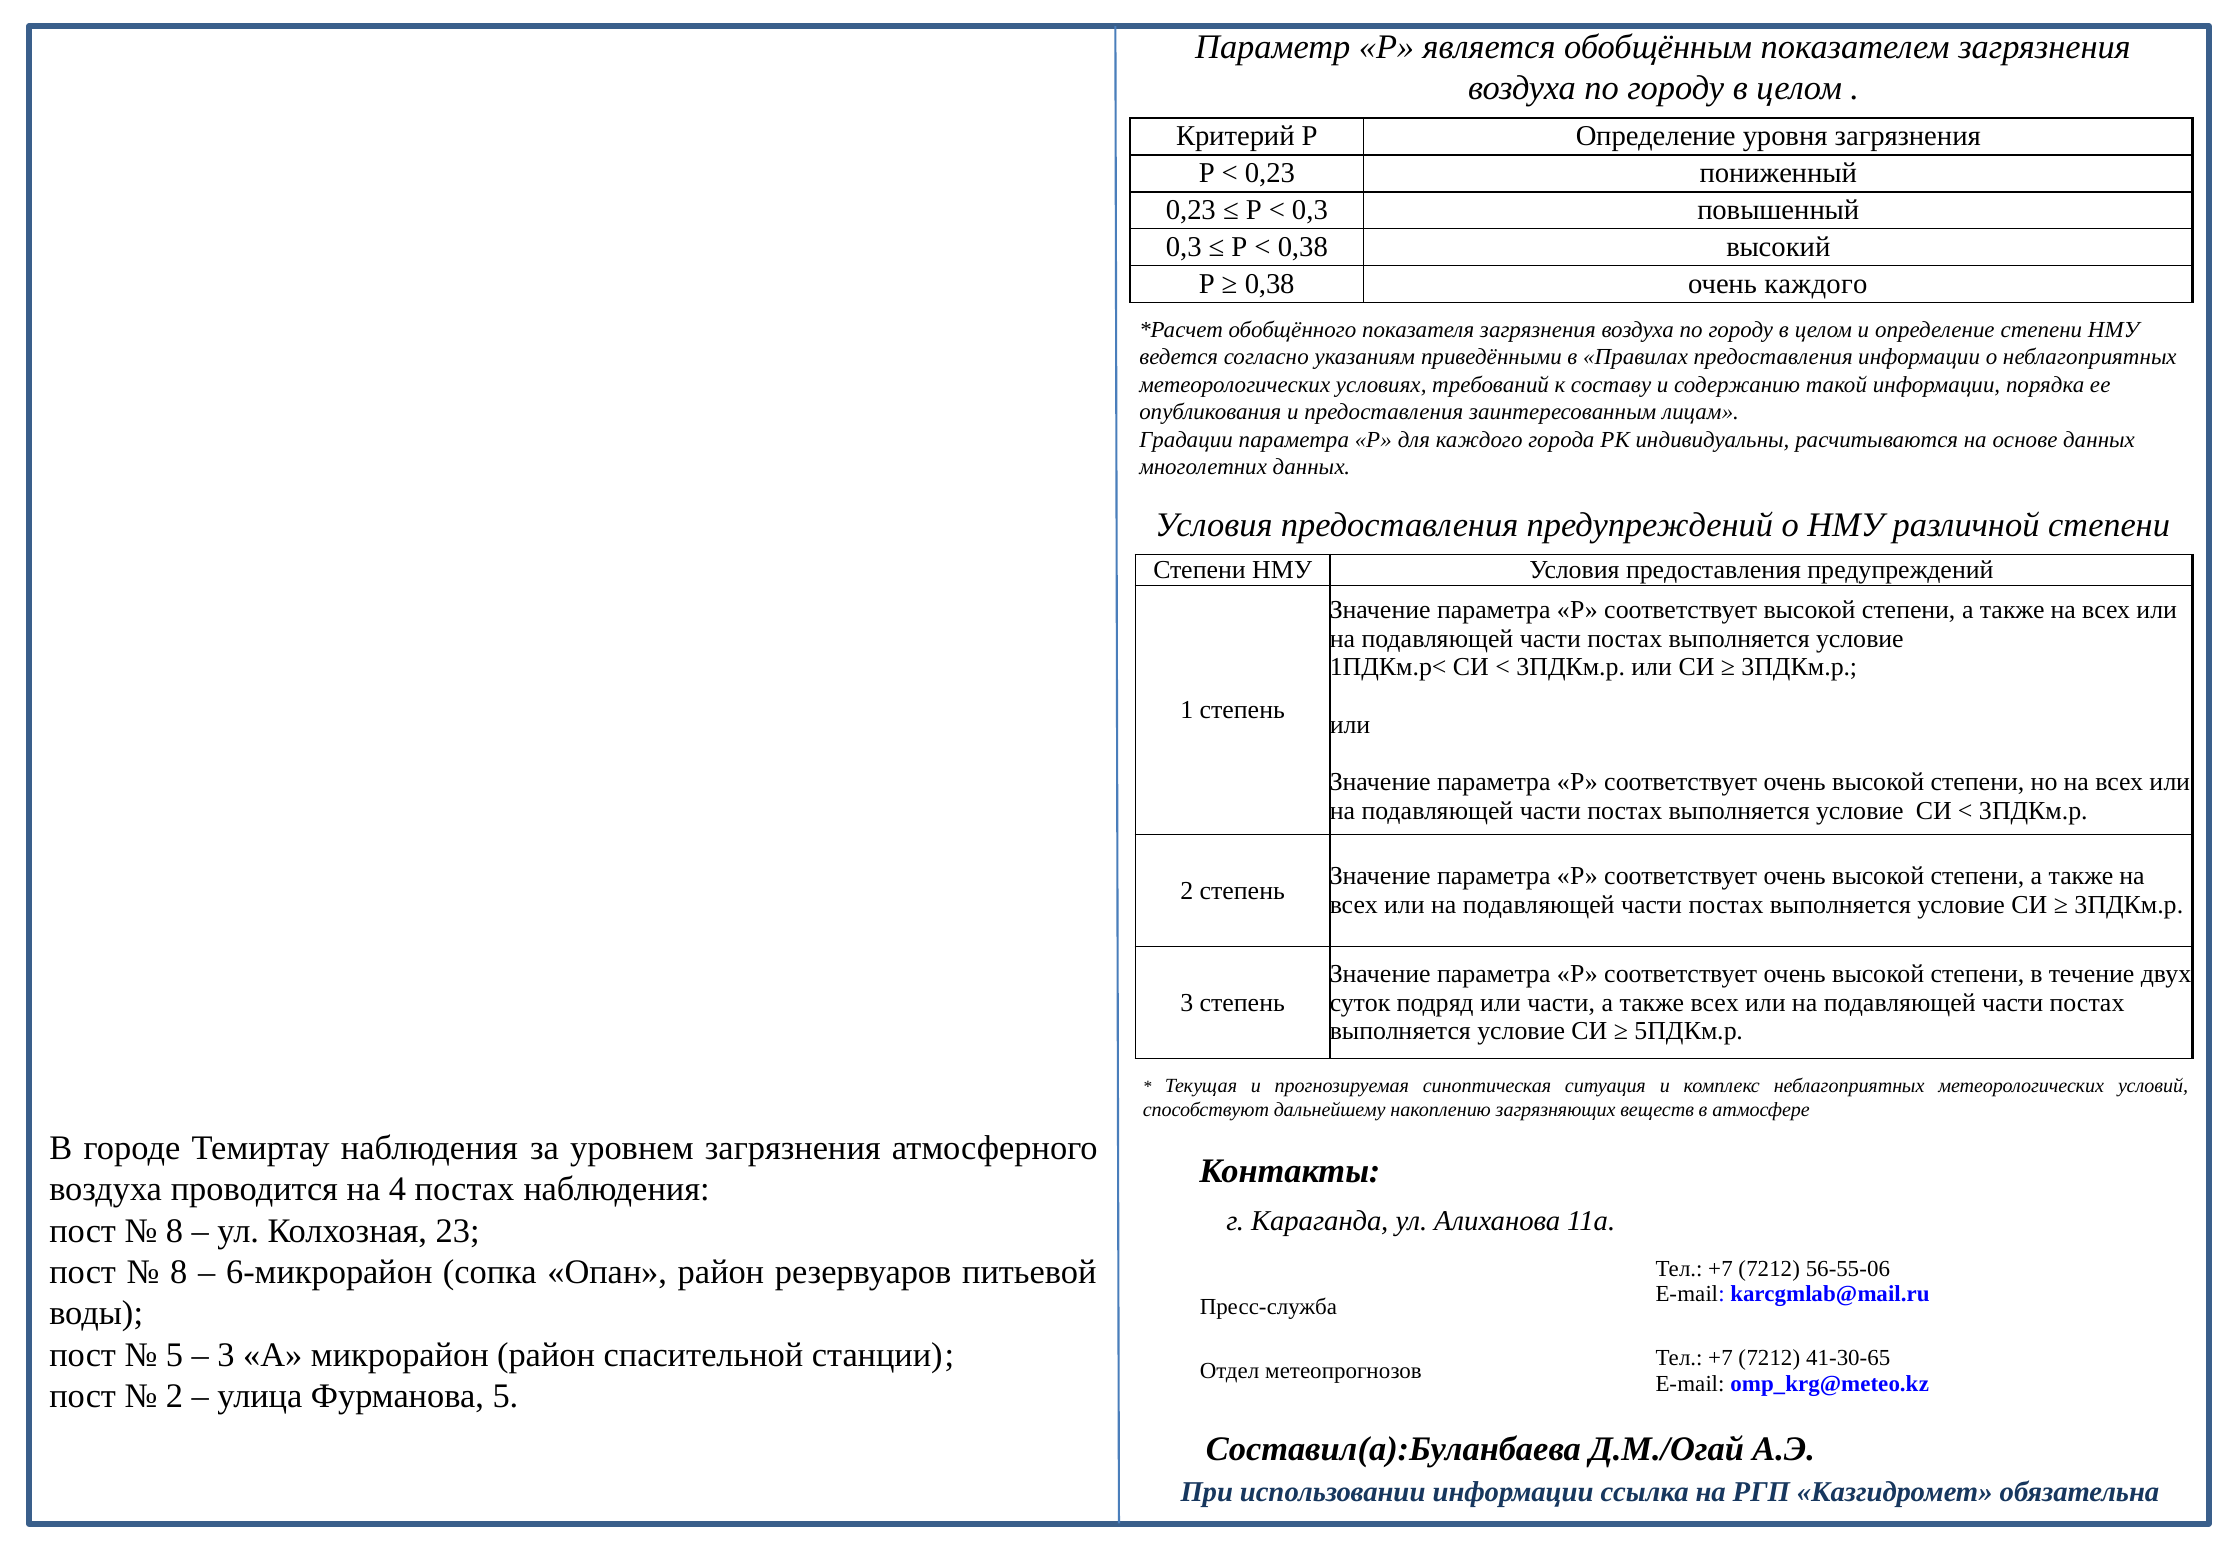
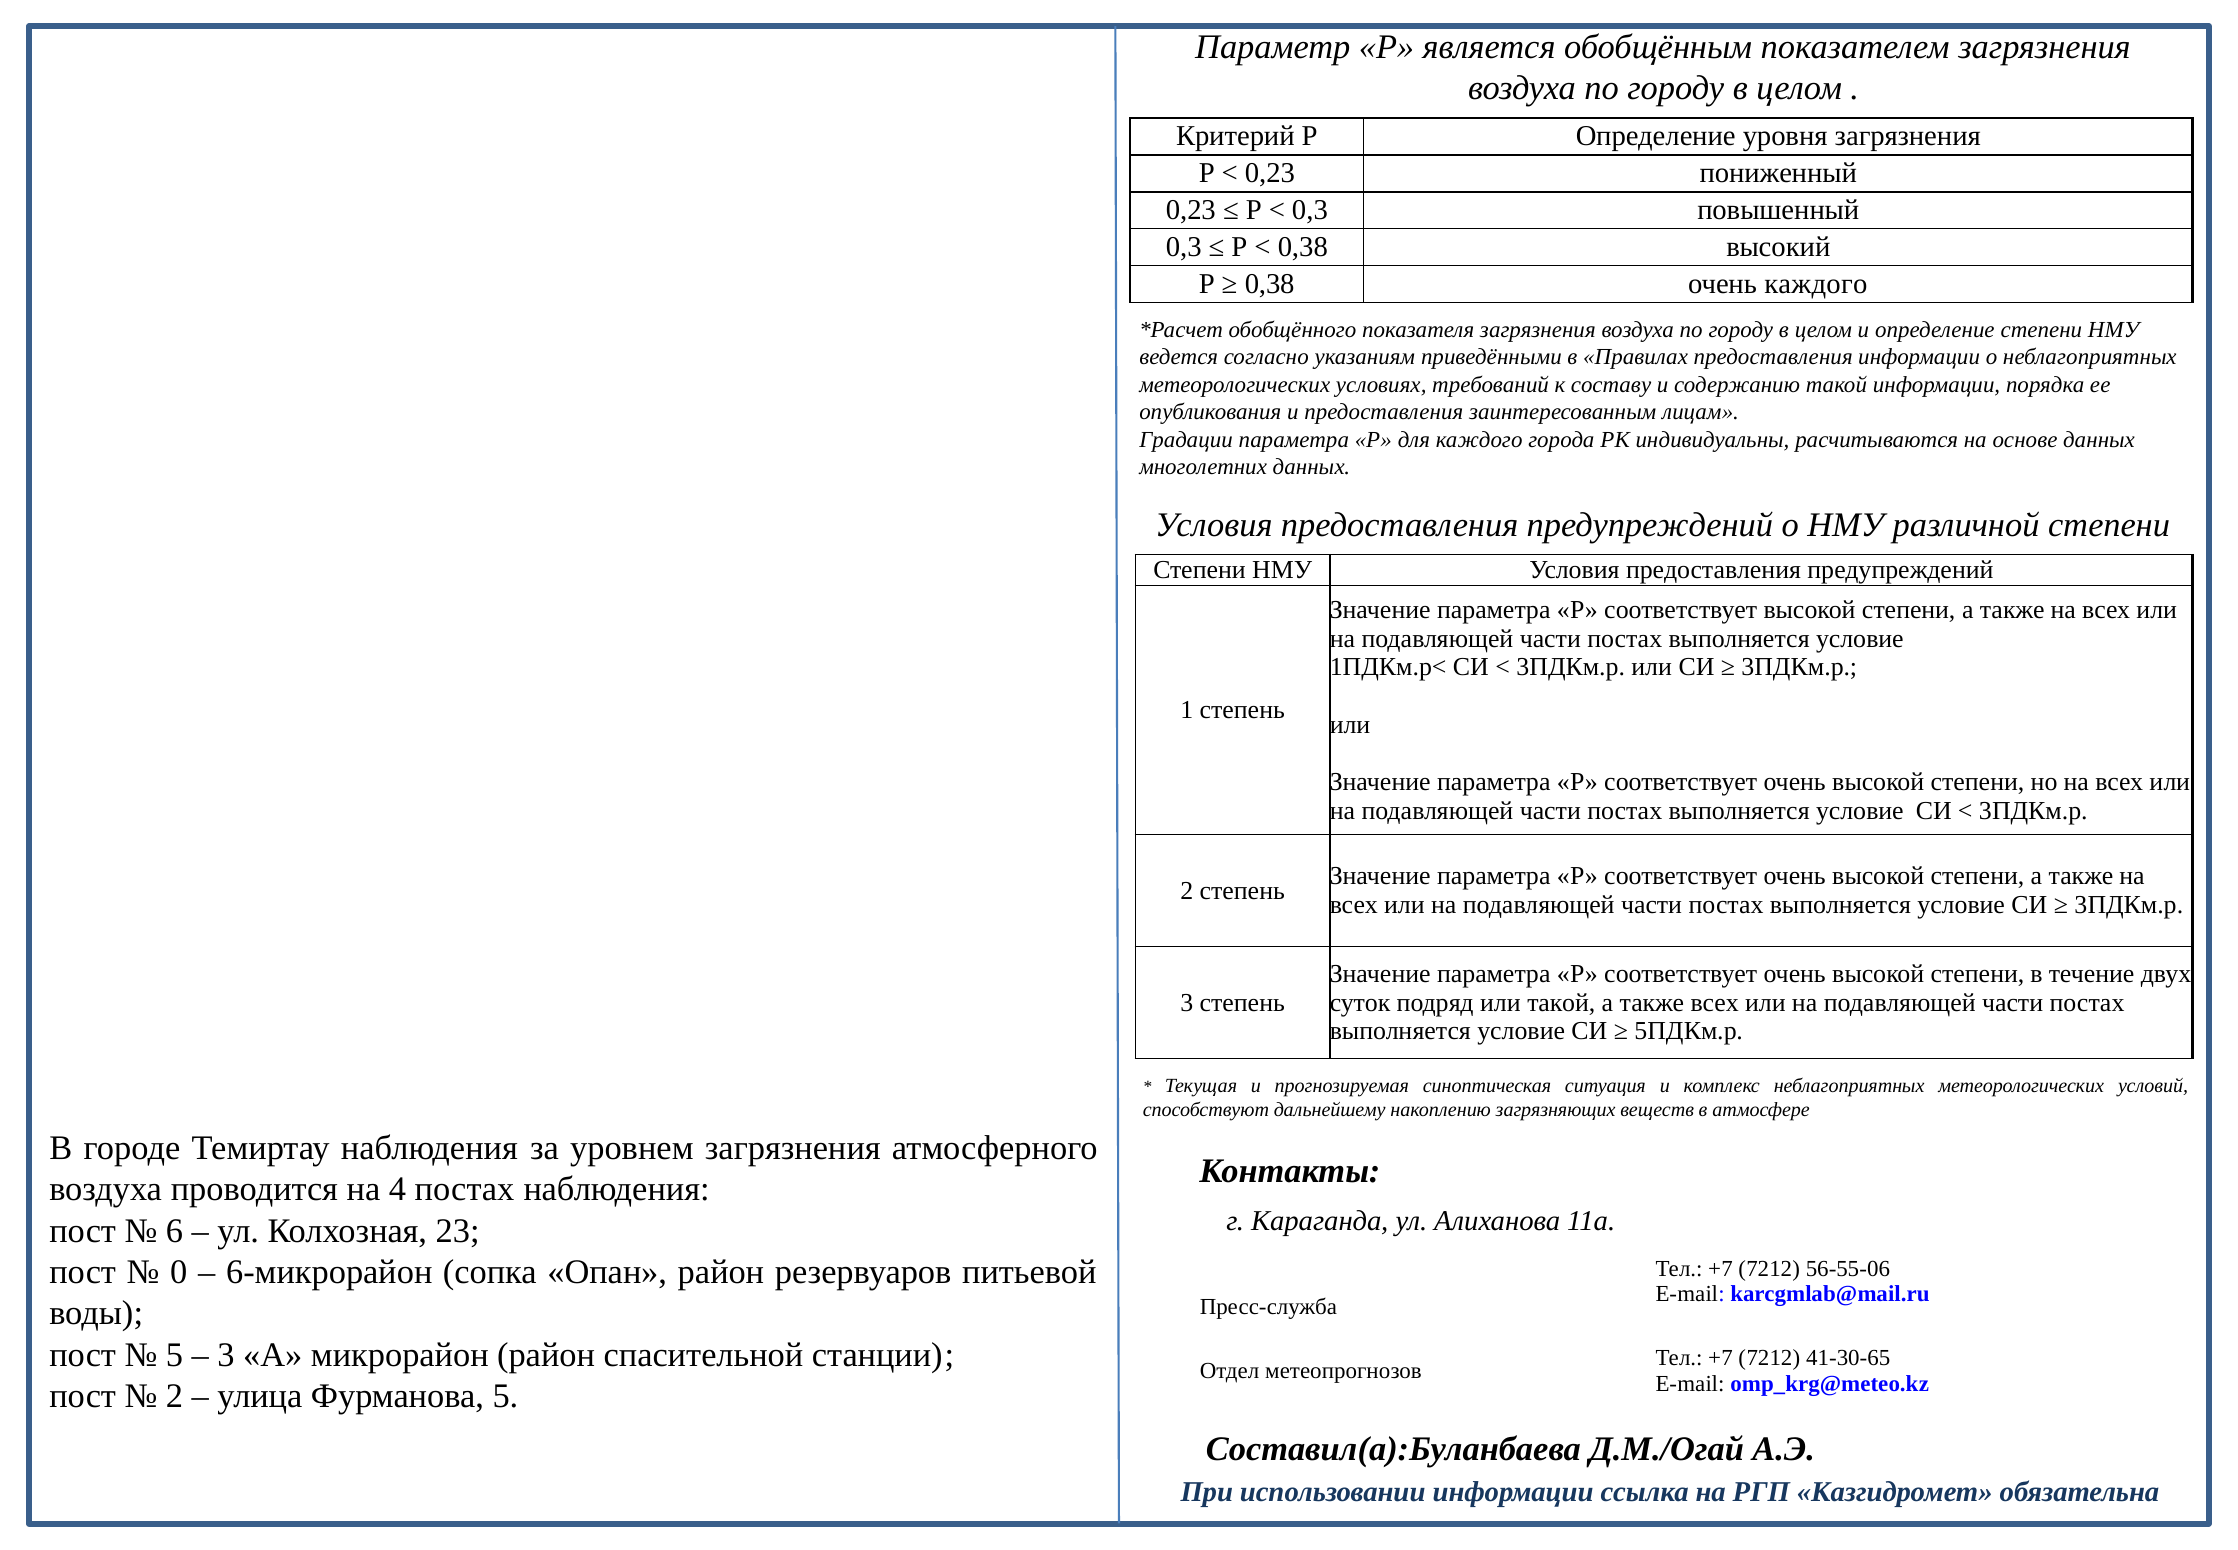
или части: части -> такой
8 at (174, 1230): 8 -> 6
8 at (179, 1272): 8 -> 0
